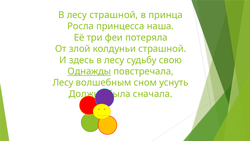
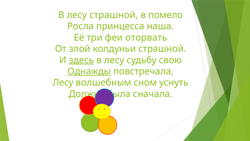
принца: принца -> помело
потеряла: потеряла -> оторвать
здесь underline: none -> present
